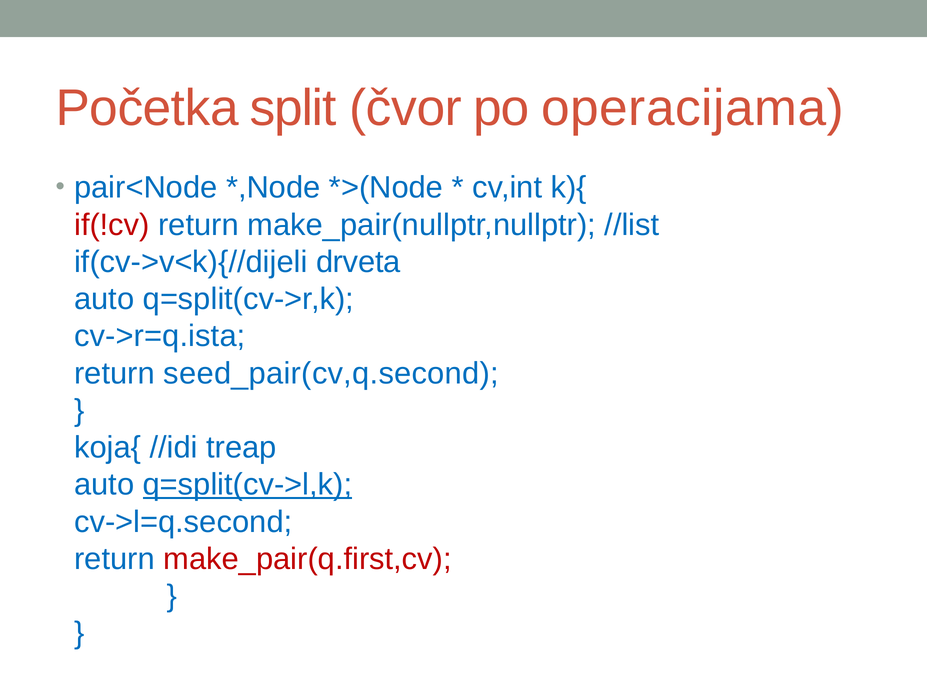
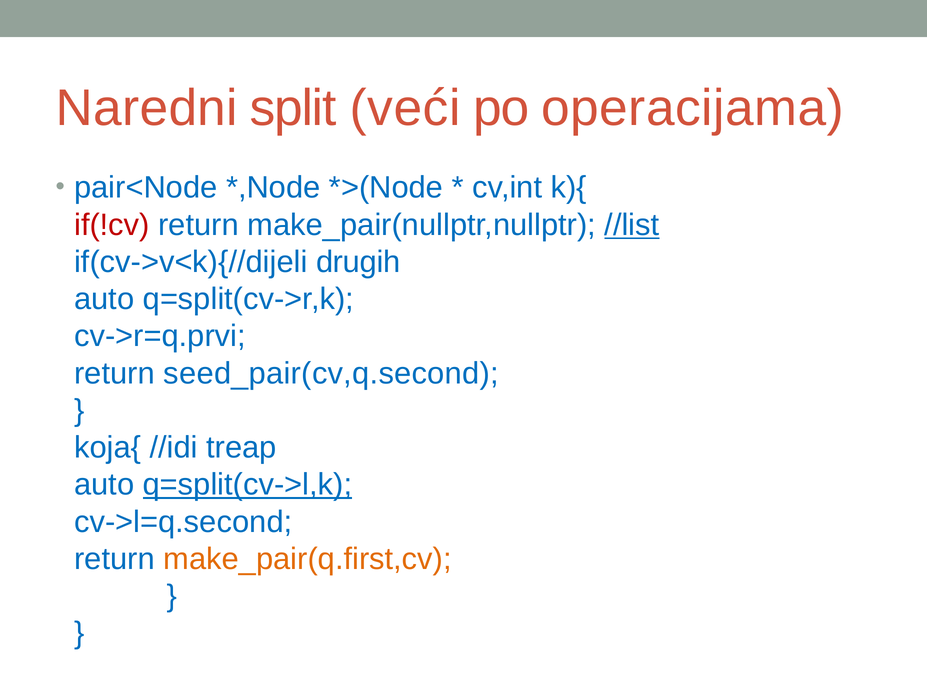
Početka: Početka -> Naredni
čvor: čvor -> veći
//list underline: none -> present
drveta: drveta -> drugih
cv->r=q.ista: cv->r=q.ista -> cv->r=q.prvi
make_pair(q.first,cv colour: red -> orange
